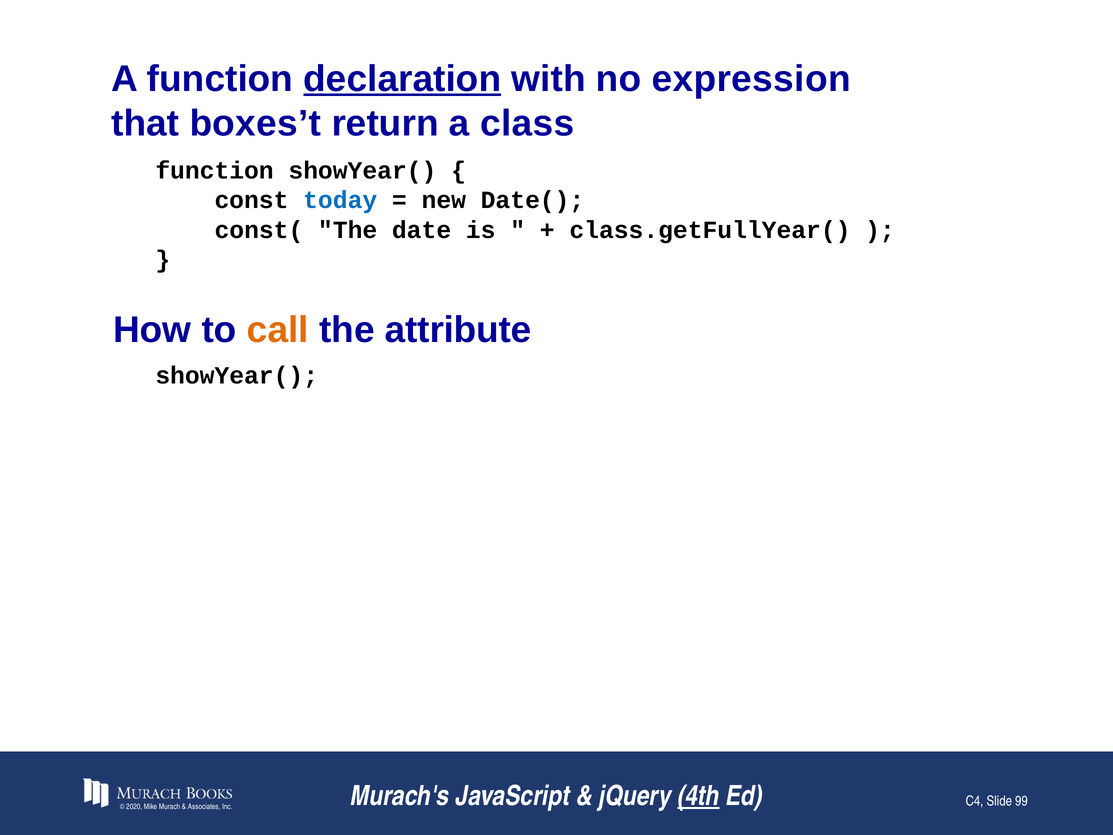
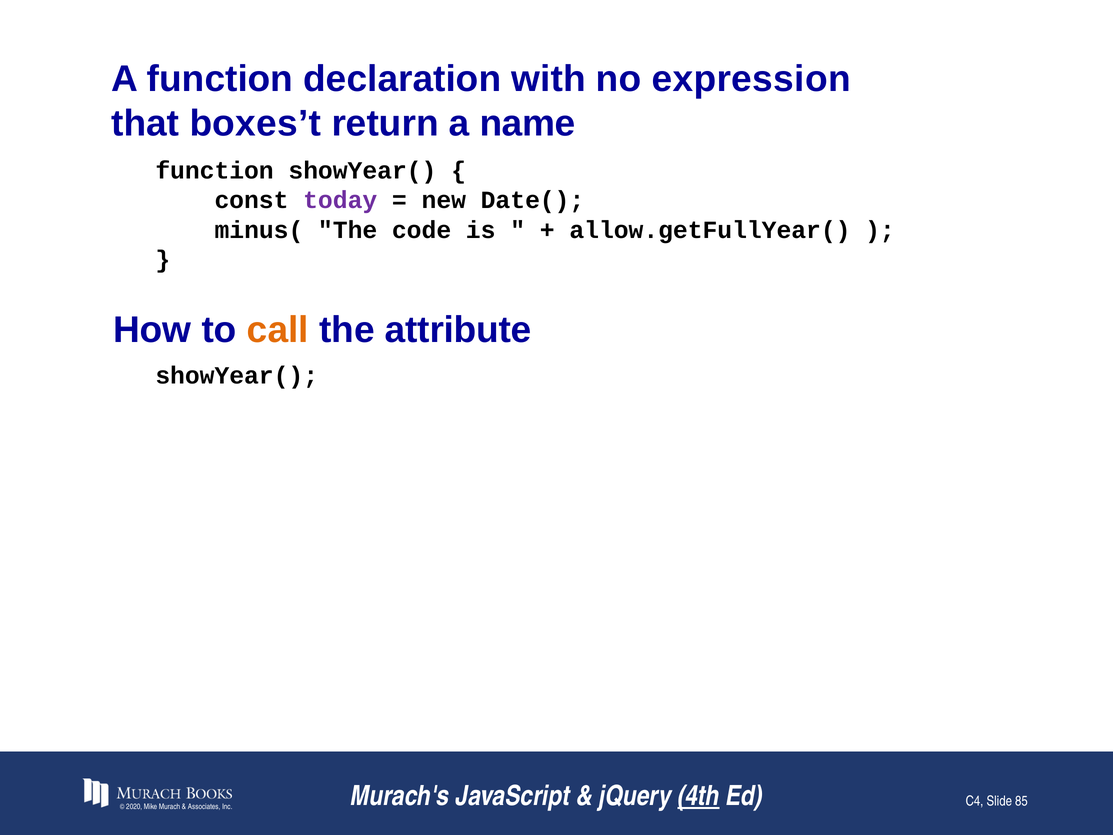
declaration underline: present -> none
class: class -> name
today colour: blue -> purple
const(: const( -> minus(
date: date -> code
class.getFullYear(: class.getFullYear( -> allow.getFullYear(
99: 99 -> 85
